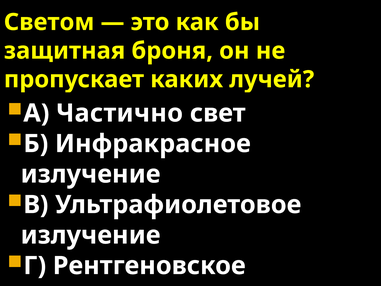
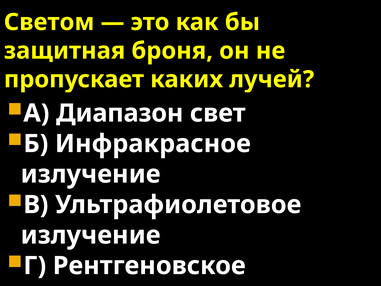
Частично: Частично -> Диапазон
